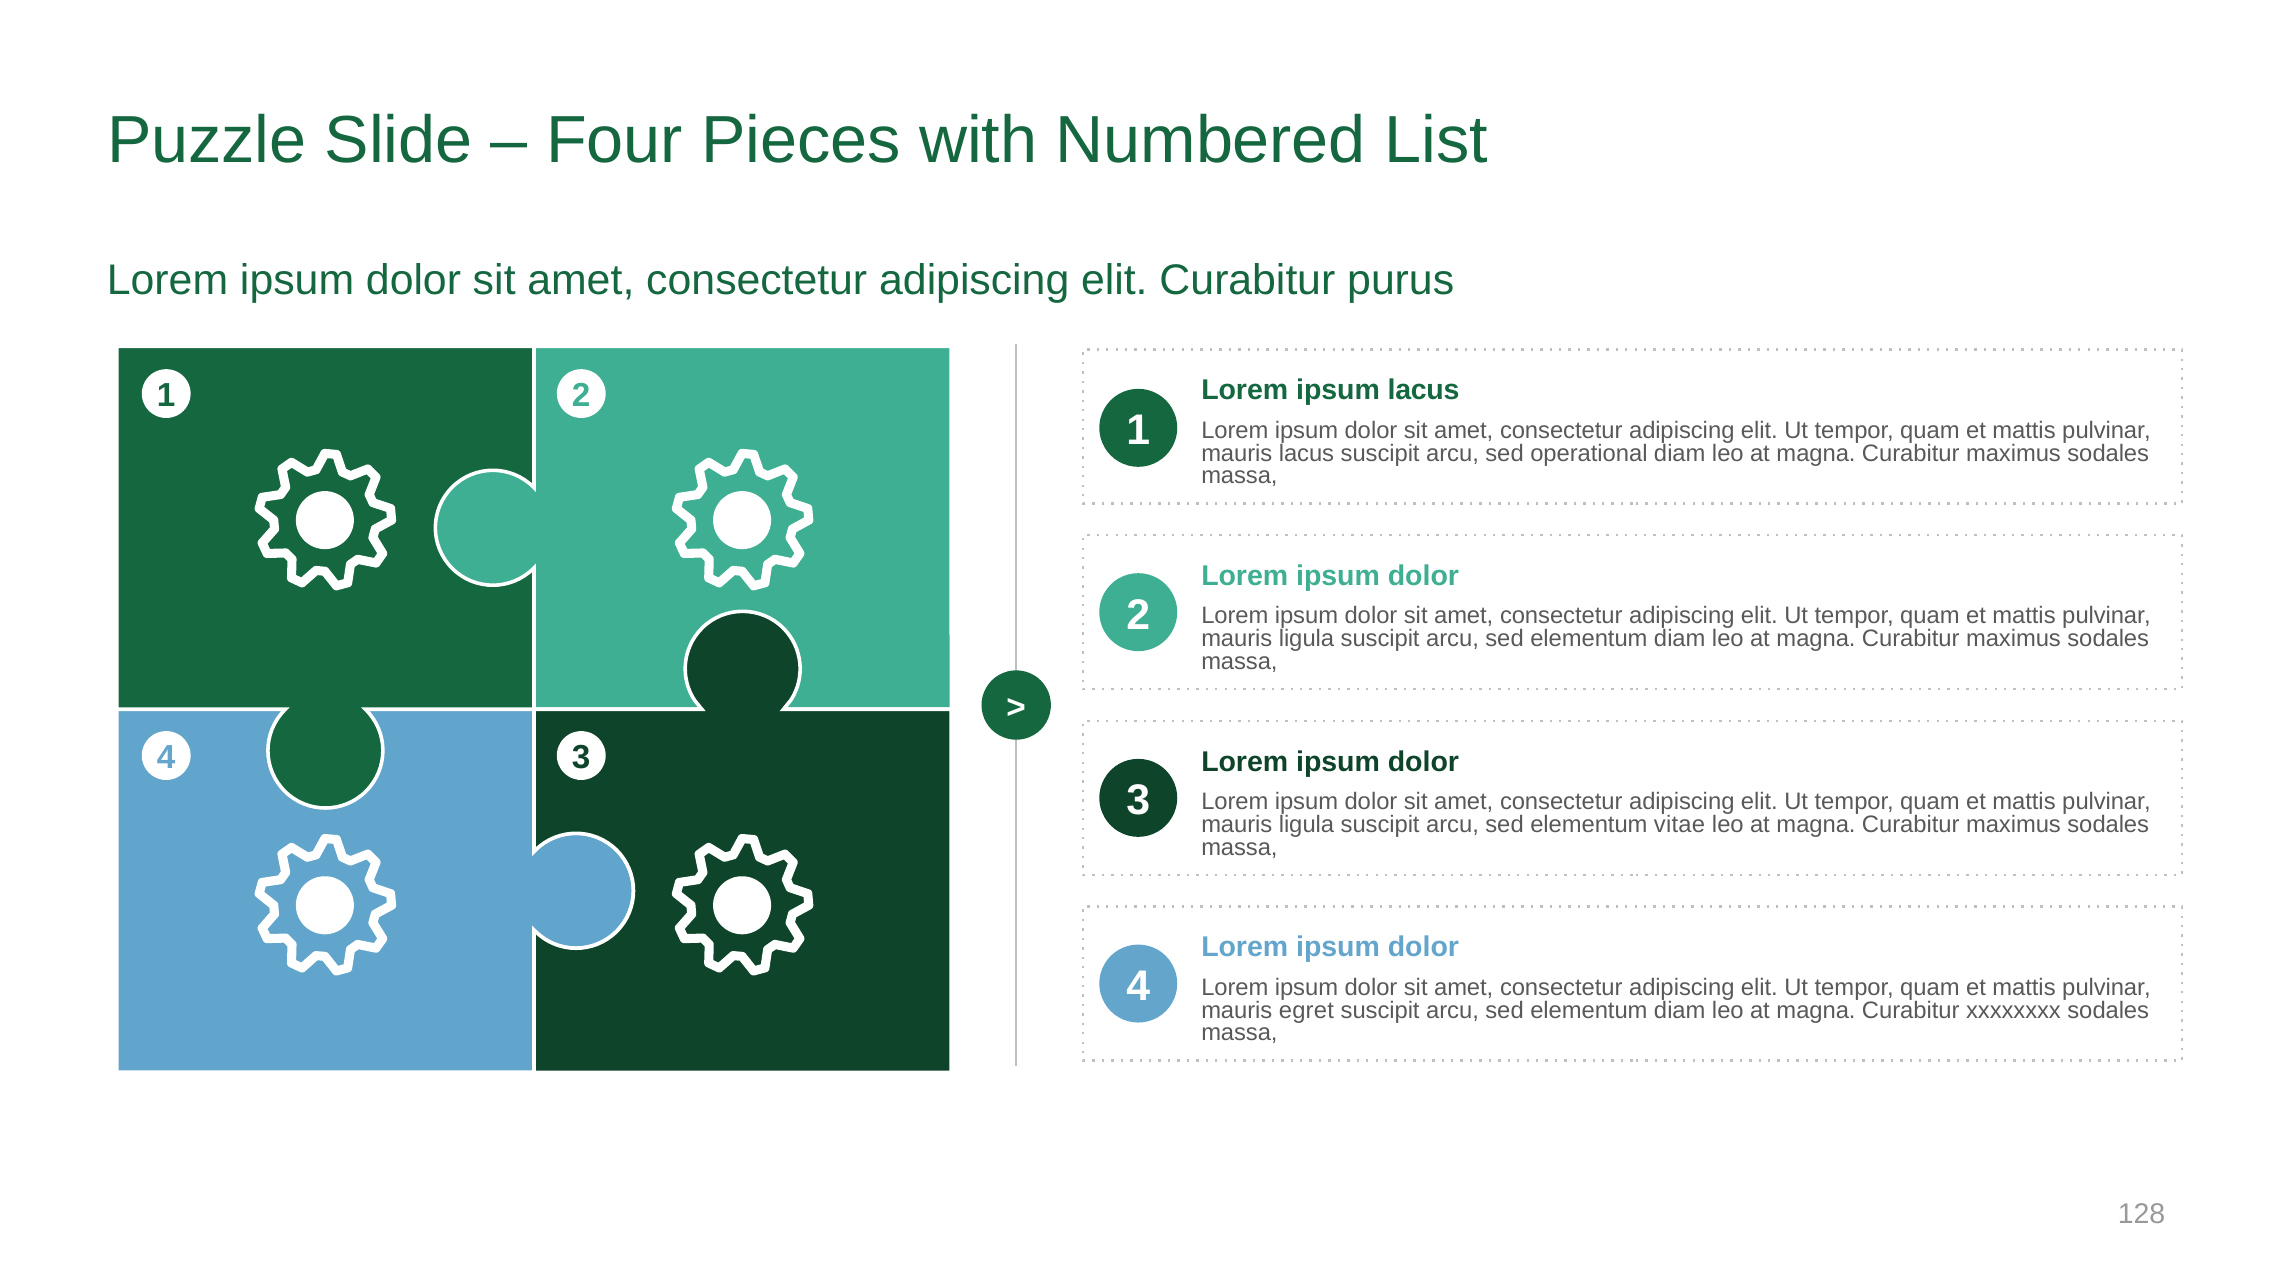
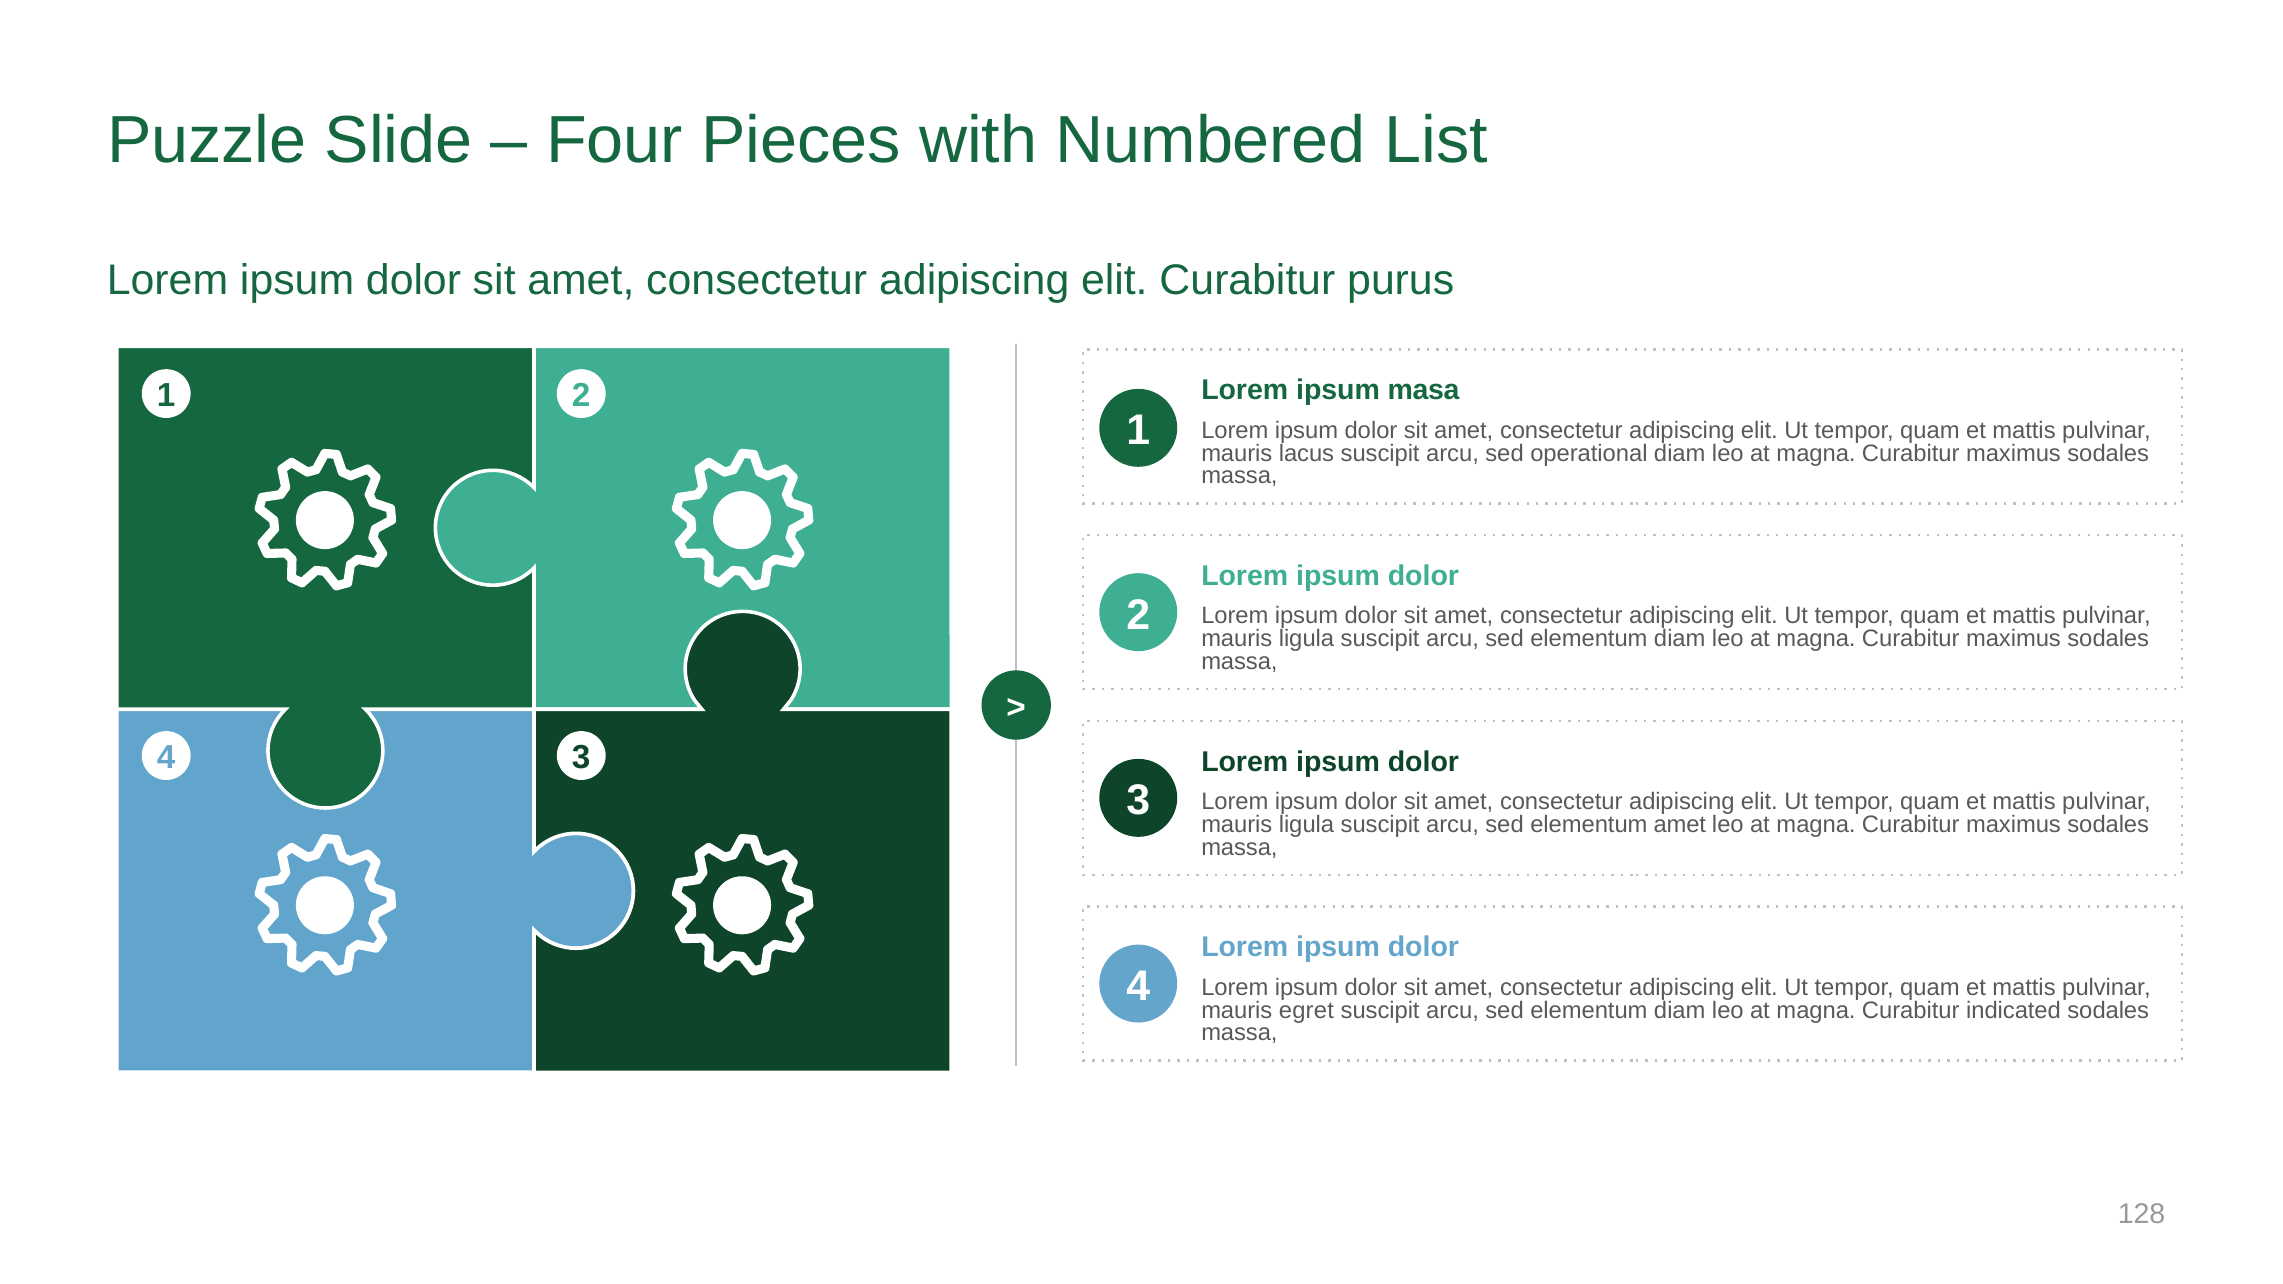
ipsum lacus: lacus -> masa
elementum vitae: vitae -> amet
xxxxxxxx: xxxxxxxx -> indicated
